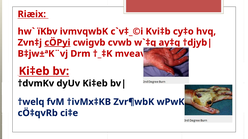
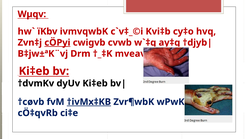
Riæix: Riæix -> Wµqv
†welq: †welq -> †cøvb
†ivMx‡KB underline: none -> present
